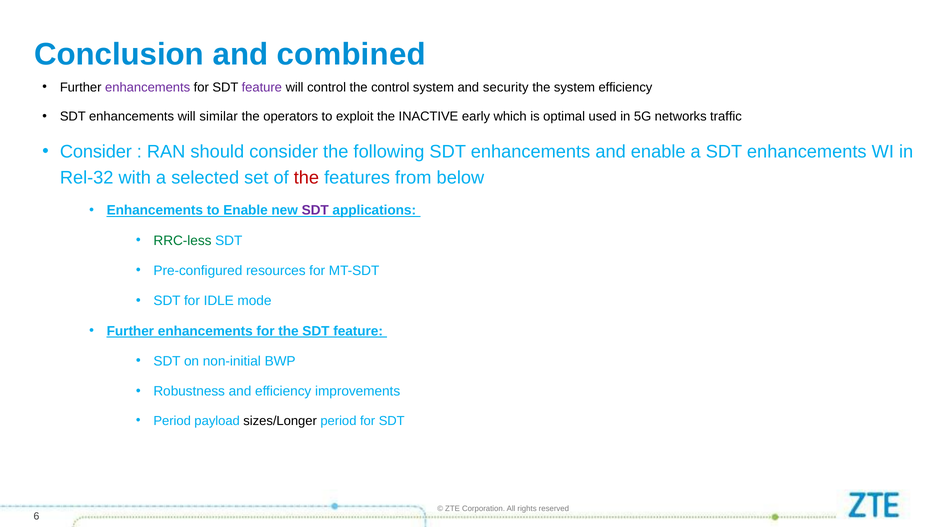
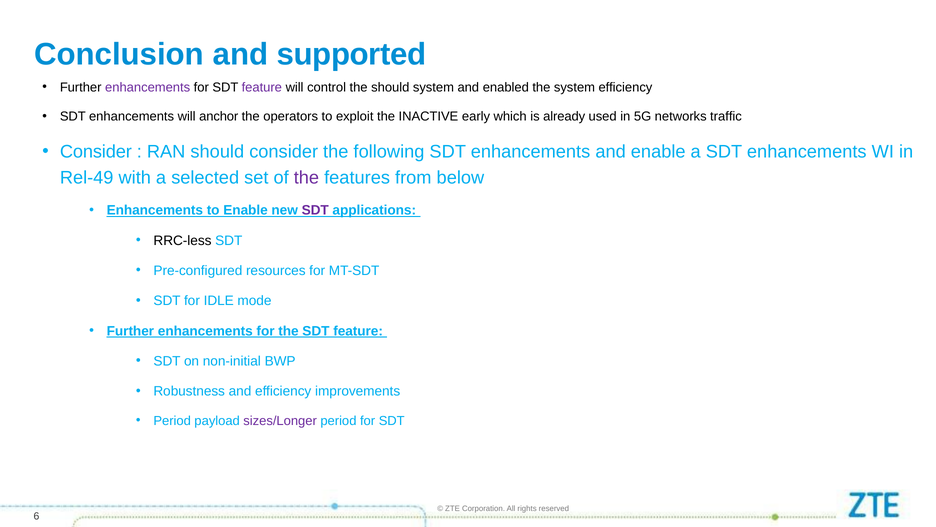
combined: combined -> supported
the control: control -> should
security: security -> enabled
similar: similar -> anchor
optimal: optimal -> already
Rel-32: Rel-32 -> Rel-49
the at (306, 178) colour: red -> purple
RRC-less colour: green -> black
sizes/Longer colour: black -> purple
